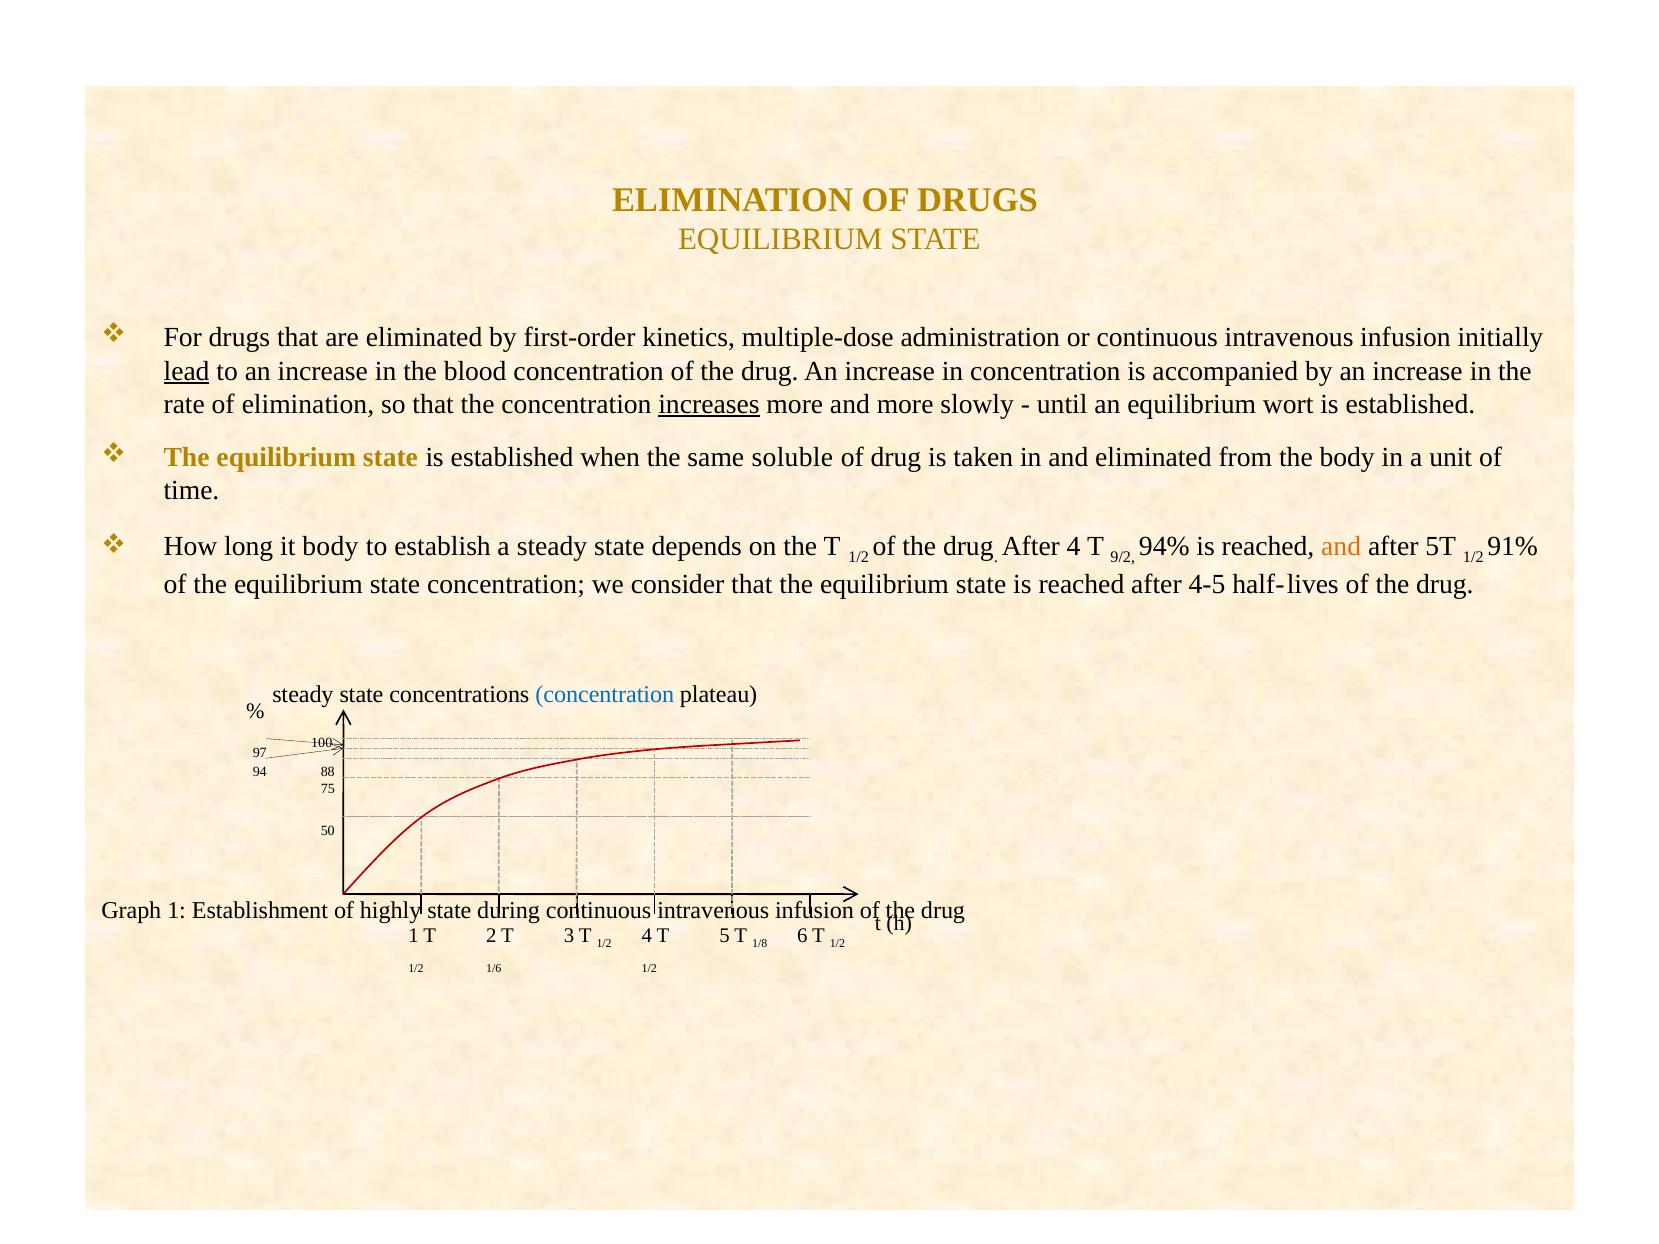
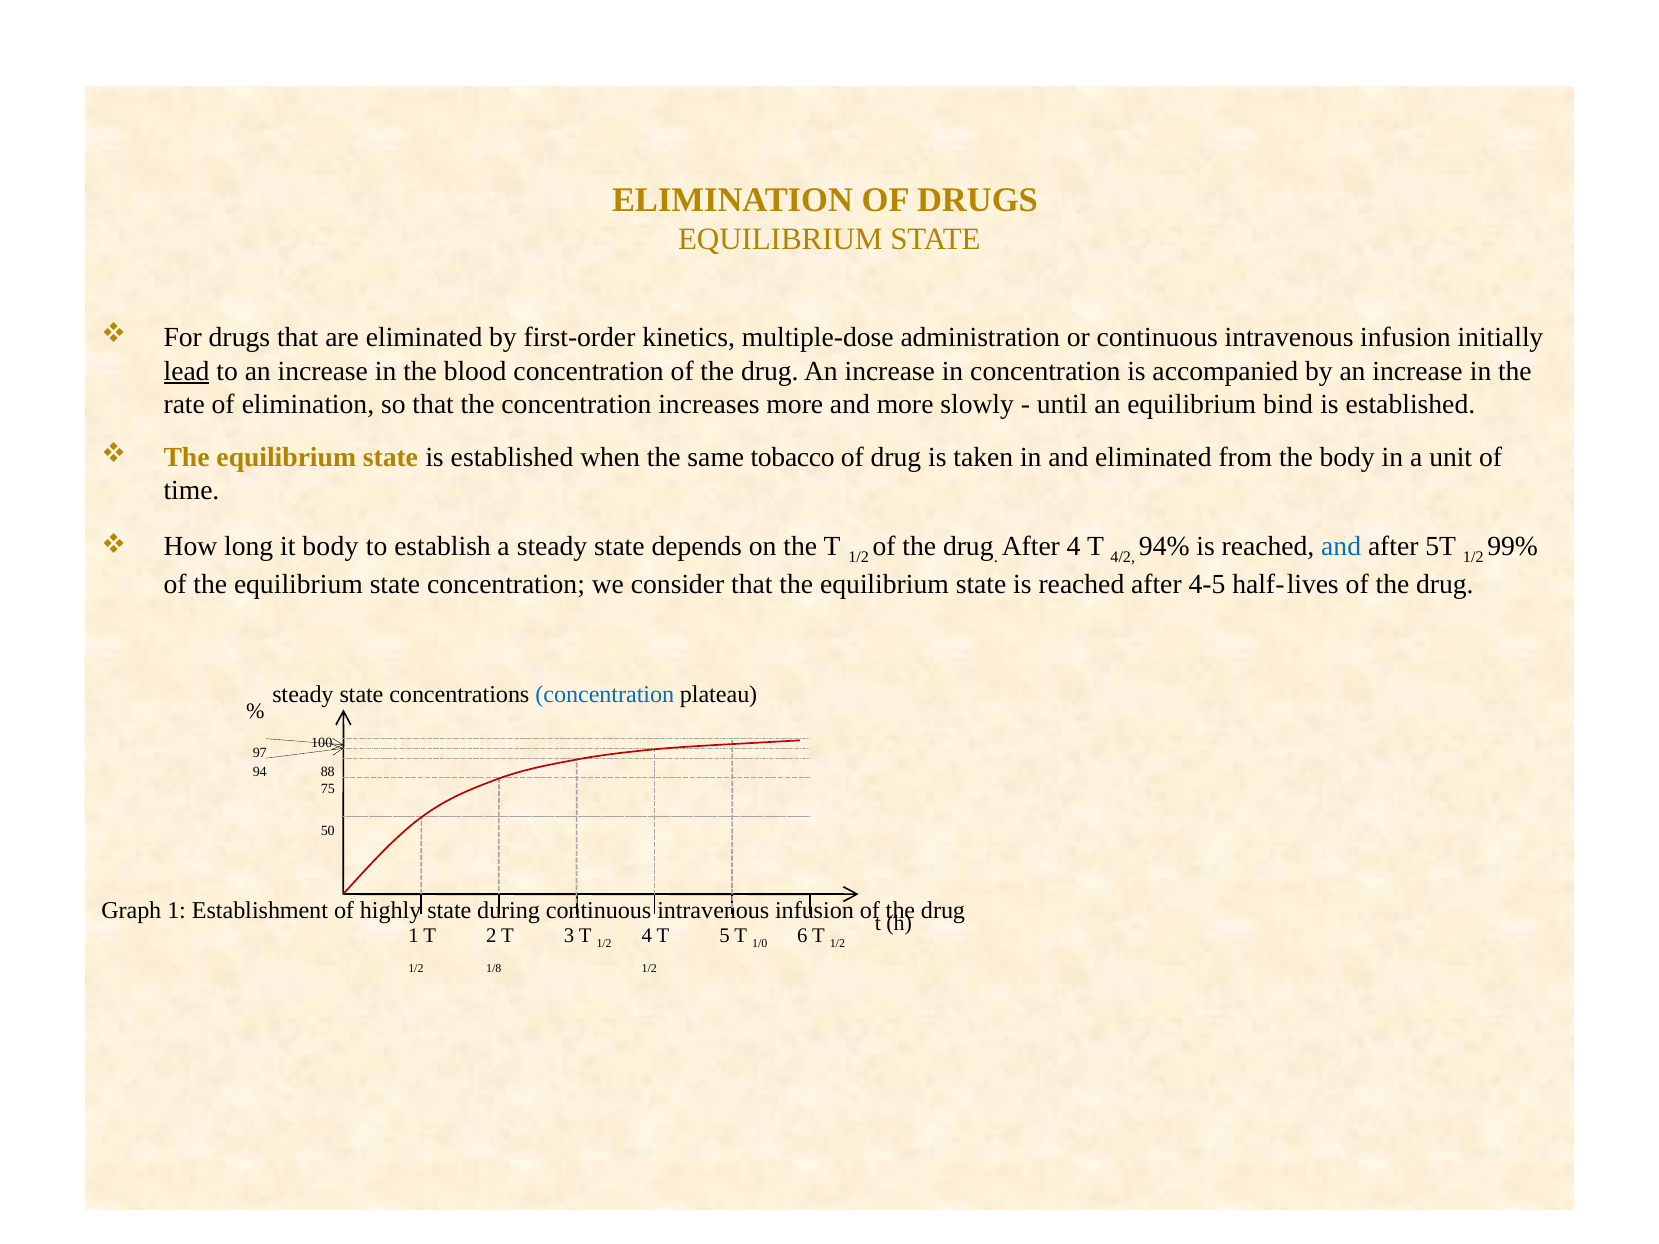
increases underline: present -> none
wort: wort -> bind
soluble: soluble -> tobacco
9/2: 9/2 -> 4/2
and at (1341, 546) colour: orange -> blue
91%: 91% -> 99%
1/8: 1/8 -> 1/0
1/6: 1/6 -> 1/8
